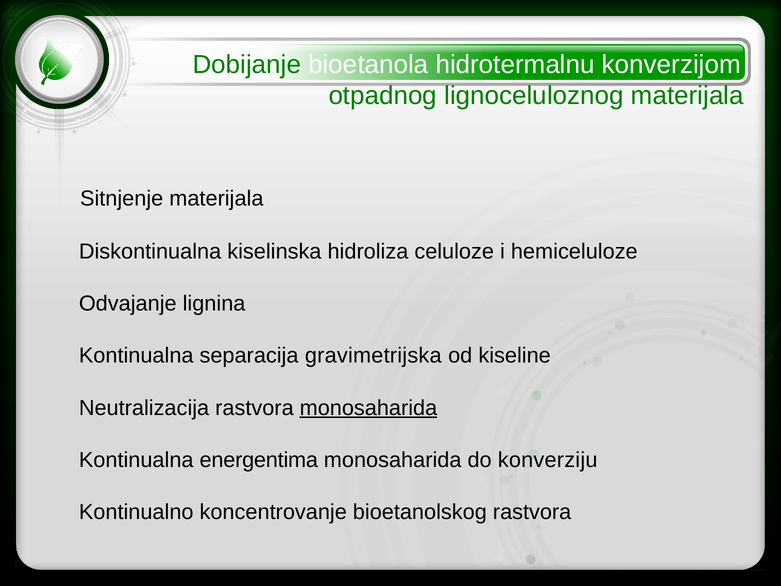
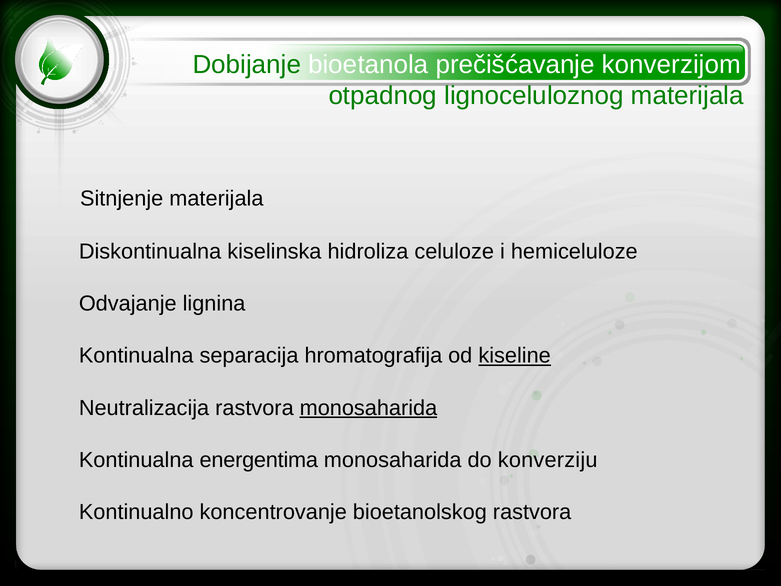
hidrotermalnu: hidrotermalnu -> prečišćavanje
gravimetrijska: gravimetrijska -> hromatografija
kiseline underline: none -> present
